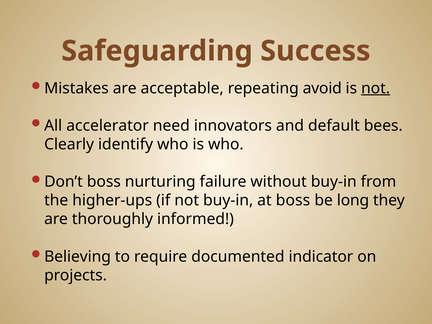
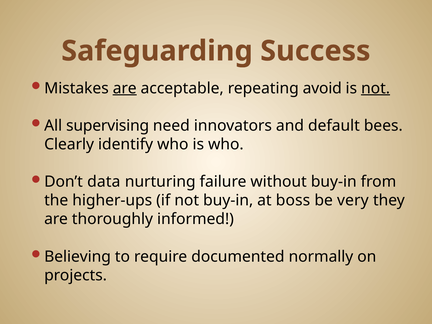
are at (125, 88) underline: none -> present
accelerator: accelerator -> supervising
Don’t boss: boss -> data
long: long -> very
indicator: indicator -> normally
